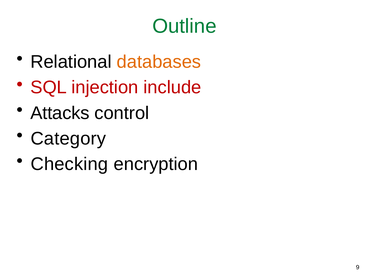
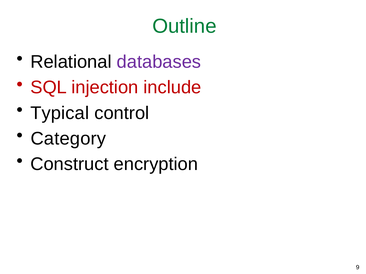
databases colour: orange -> purple
Attacks: Attacks -> Typical
Checking: Checking -> Construct
